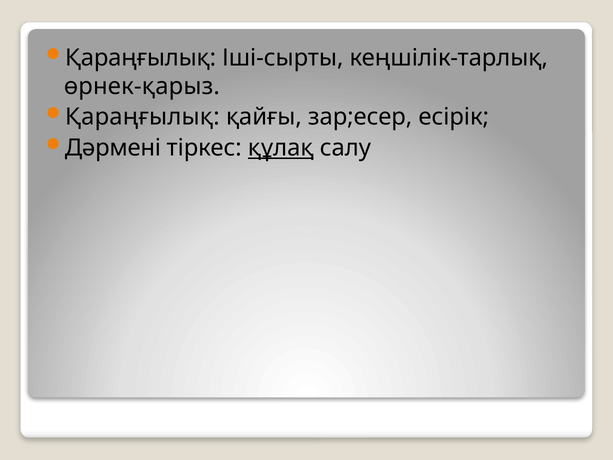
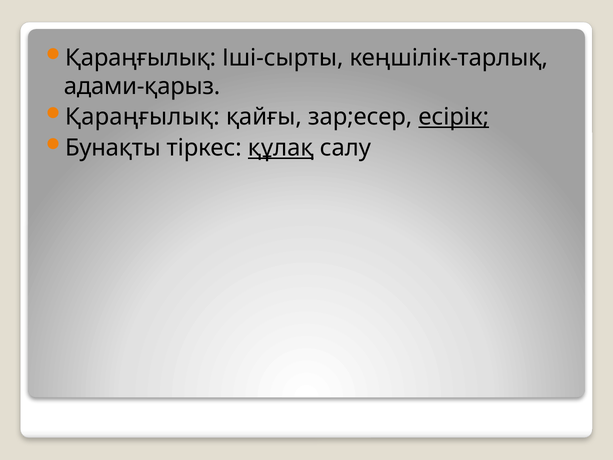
өрнек-қарыз: өрнек-қарыз -> адами-қарыз
есірік underline: none -> present
Дәрмені: Дәрмені -> Бунақты
